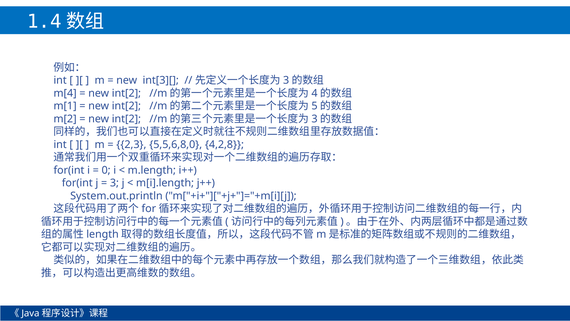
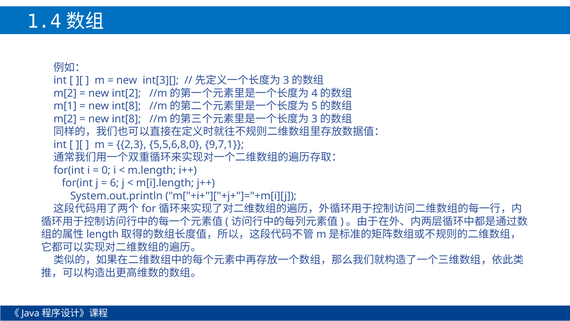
m[4 at (65, 93): m[4 -> m[2
int[2 at (126, 106): int[2 -> int[8
int[2 at (126, 119): int[2 -> int[8
4,2,8: 4,2,8 -> 9,7,1
3: 3 -> 6
